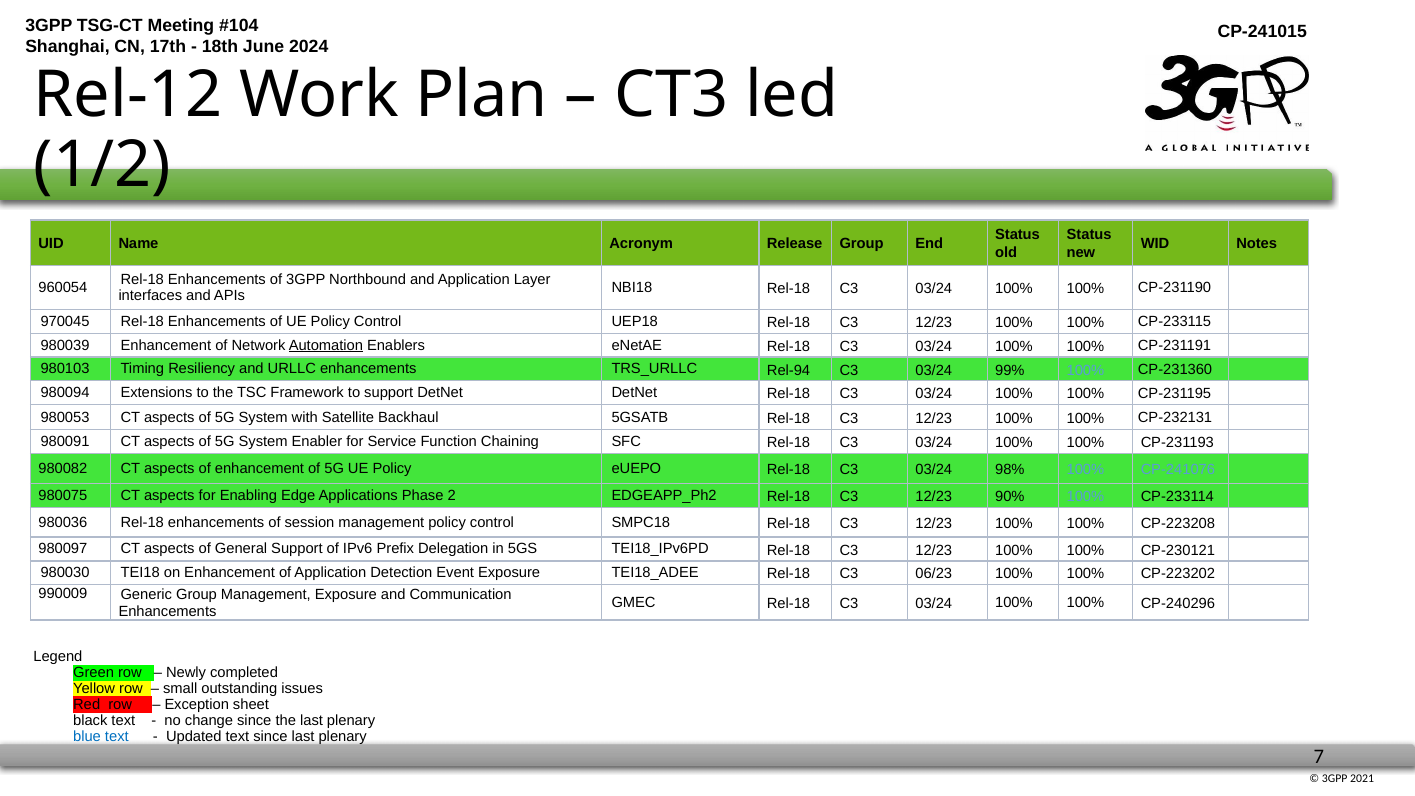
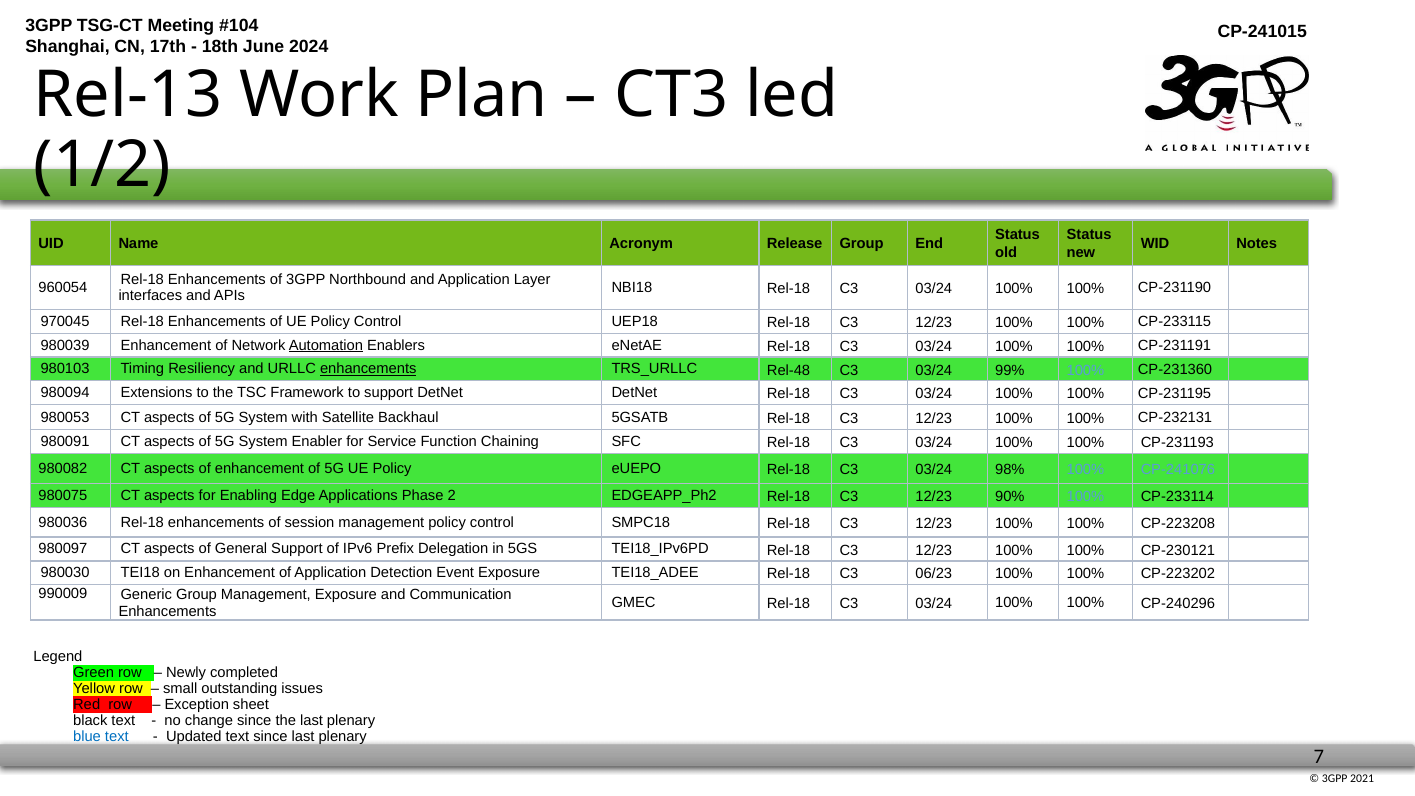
Rel-12: Rel-12 -> Rel-13
enhancements at (368, 369) underline: none -> present
Rel-94: Rel-94 -> Rel-48
